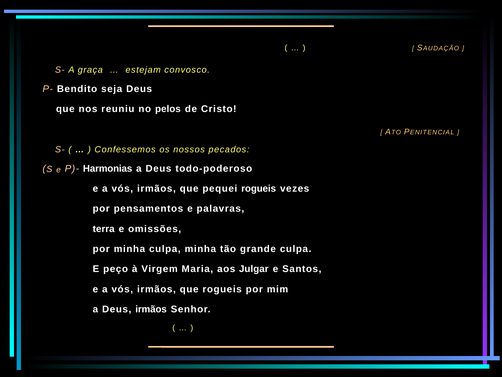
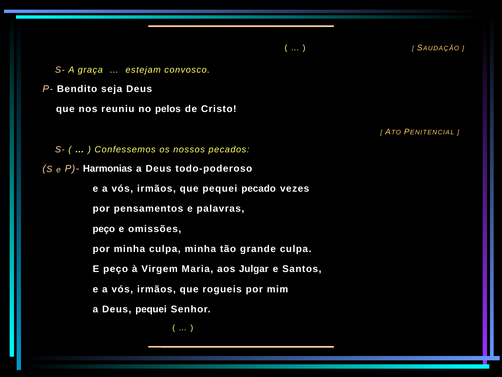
pequei rogueis: rogueis -> pecado
terra at (104, 229): terra -> peço
Deus irmãos: irmãos -> pequei
